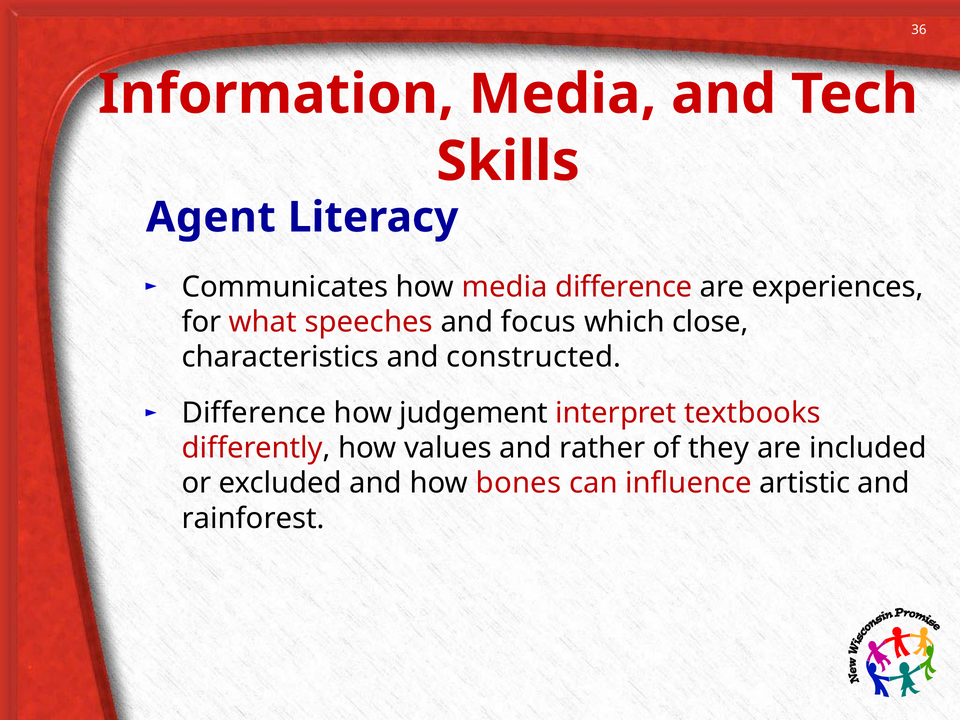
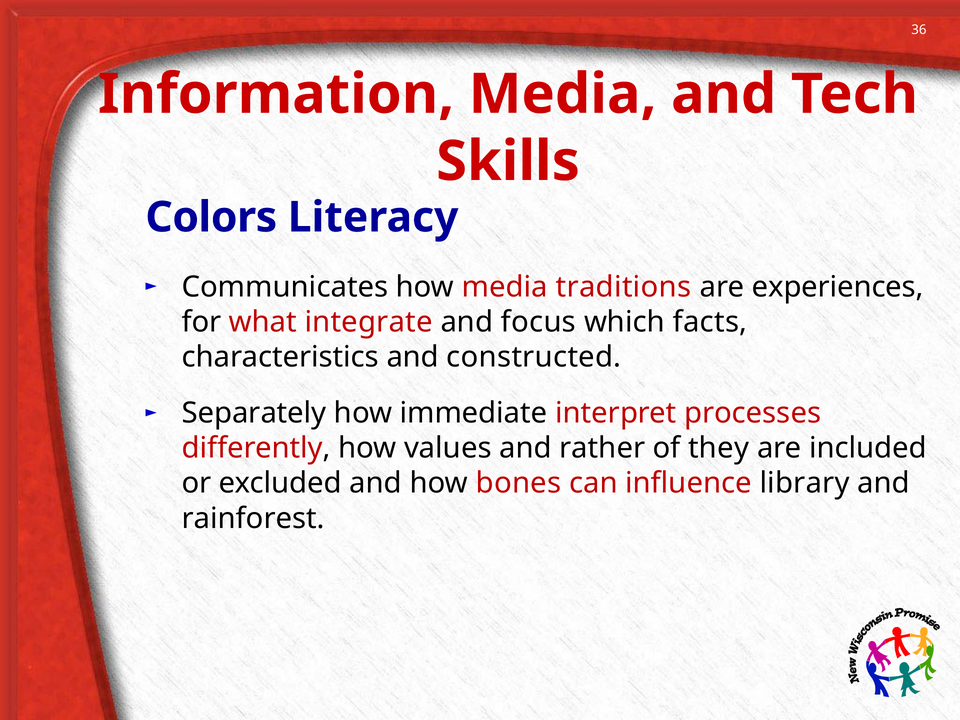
Agent: Agent -> Colors
media difference: difference -> traditions
speeches: speeches -> integrate
close: close -> facts
Difference at (254, 413): Difference -> Separately
judgement: judgement -> immediate
textbooks: textbooks -> processes
artistic: artistic -> library
